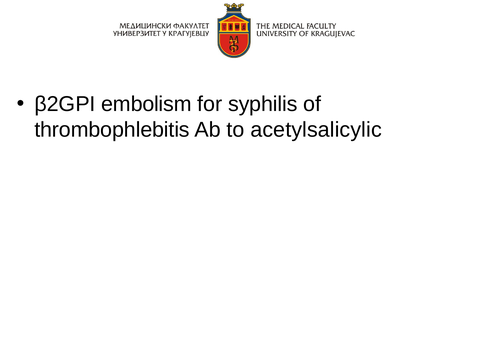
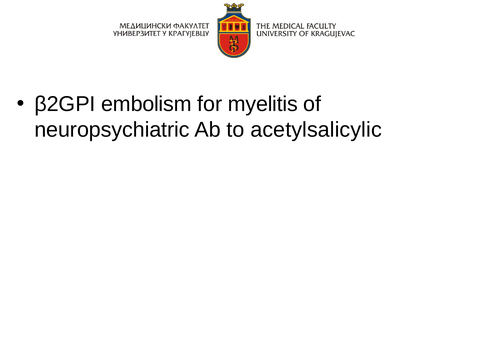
syphilis: syphilis -> myelitis
thrombophlebitis: thrombophlebitis -> neuropsychiatric
